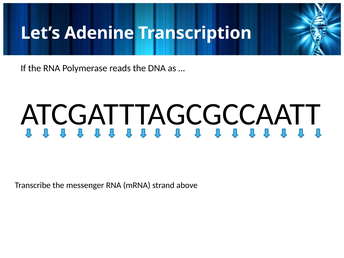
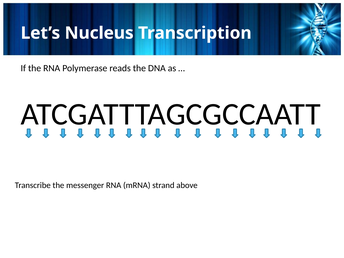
Adenine: Adenine -> Nucleus
